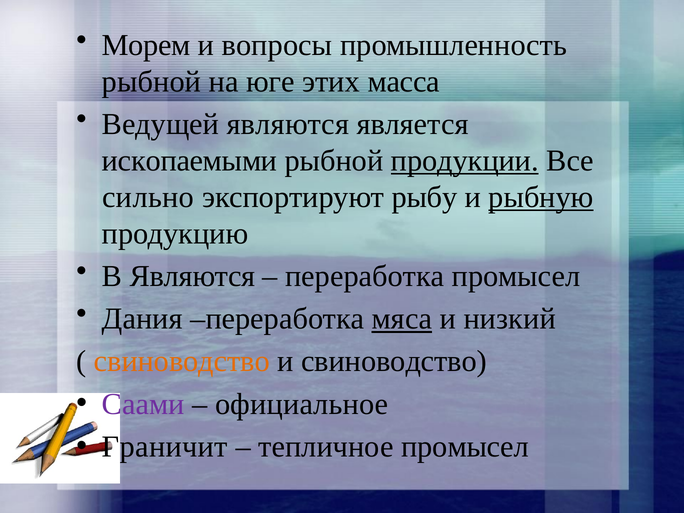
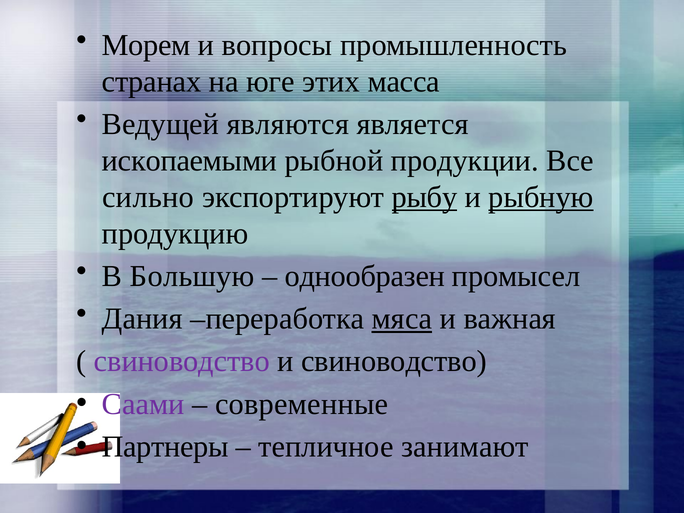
рыбной at (152, 82): рыбной -> странах
продукции underline: present -> none
рыбу underline: none -> present
В Являются: Являются -> Большую
переработка at (365, 276): переработка -> однообразен
низкий: низкий -> важная
свиноводство at (182, 361) colour: orange -> purple
официальное: официальное -> современные
Граничит: Граничит -> Партнеры
тепличное промысел: промысел -> занимают
